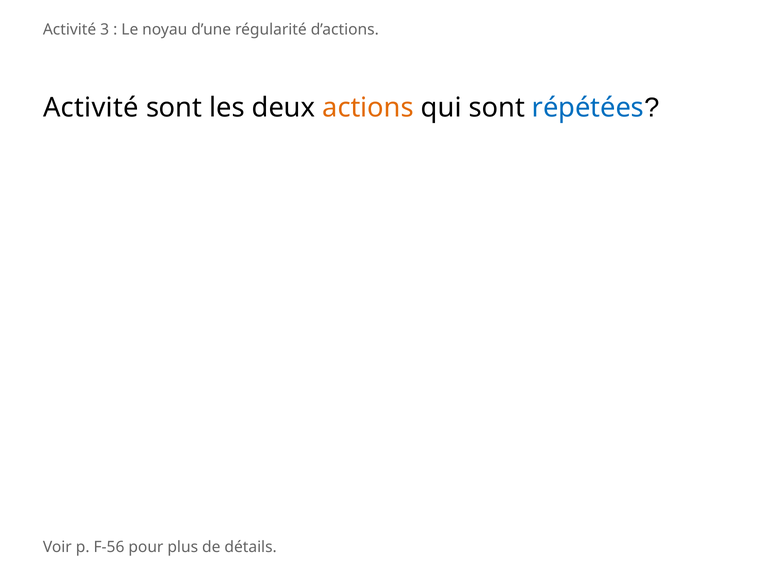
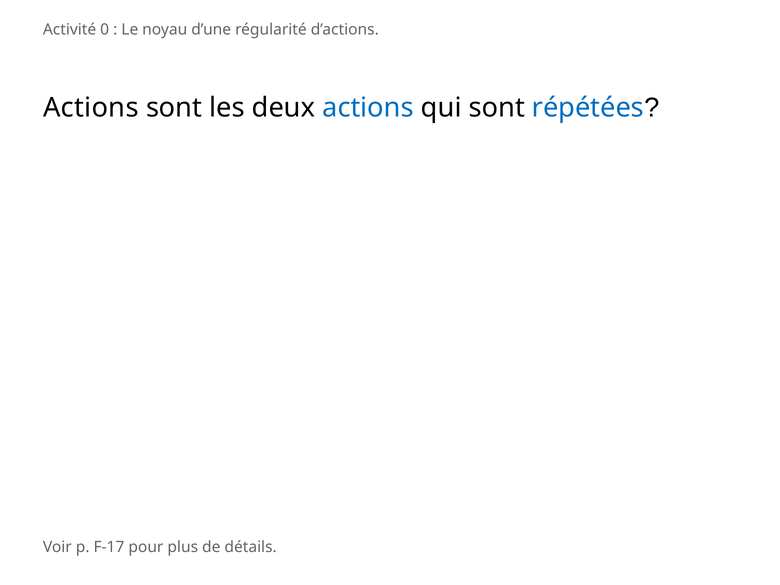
3: 3 -> 0
Activité at (91, 108): Activité -> Actions
actions at (368, 108) colour: orange -> blue
F-56: F-56 -> F-17
